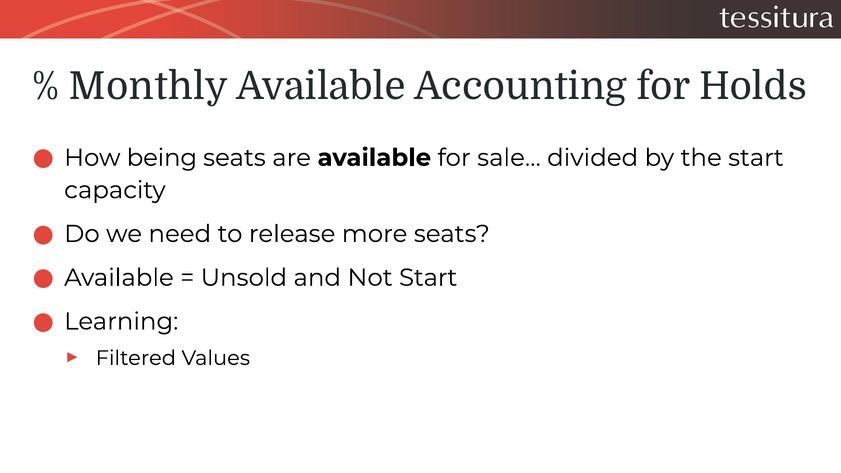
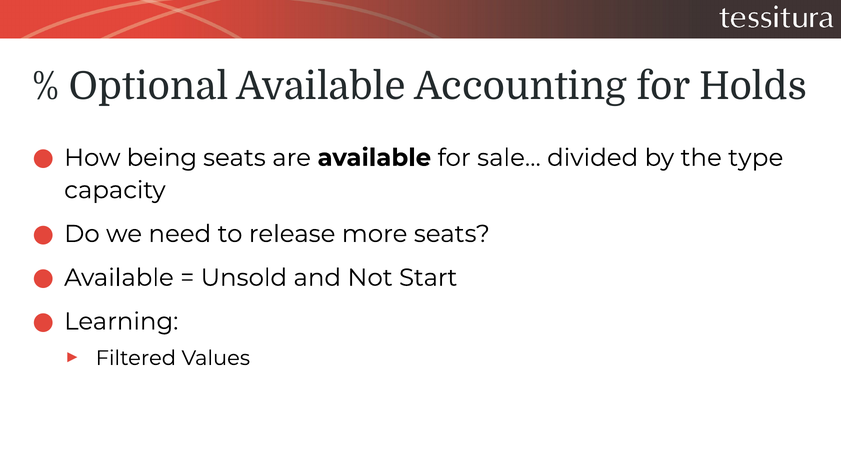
Monthly: Monthly -> Optional
the start: start -> type
